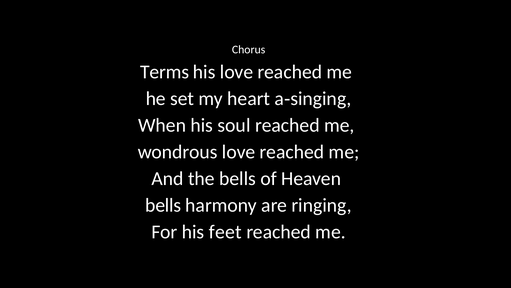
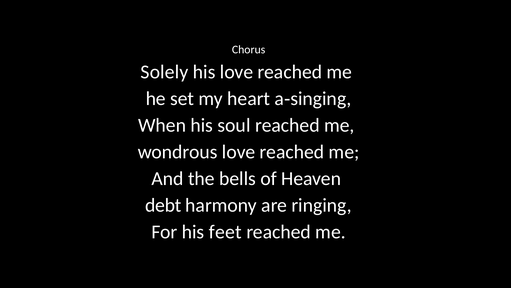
Terms: Terms -> Solely
bells at (163, 205): bells -> debt
